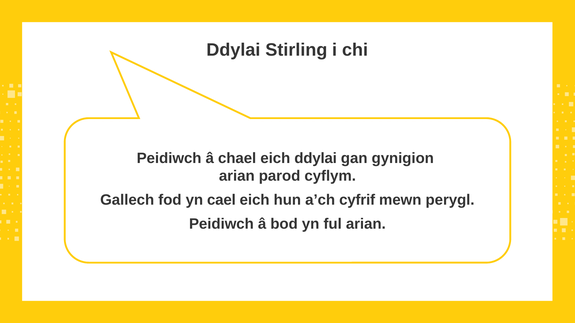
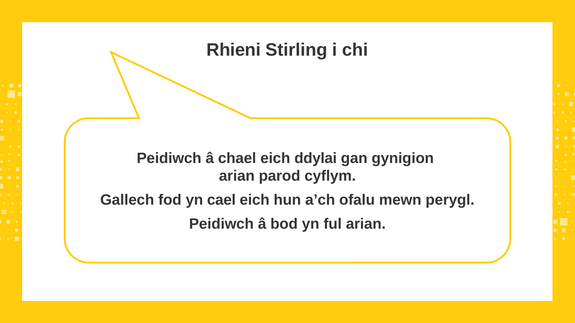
Ddylai at (234, 50): Ddylai -> Rhieni
cyfrif: cyfrif -> ofalu
